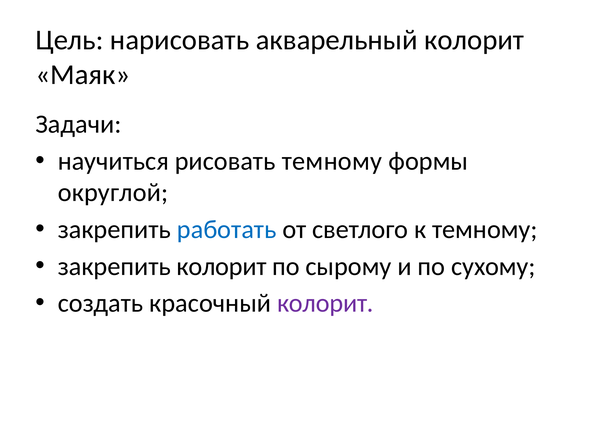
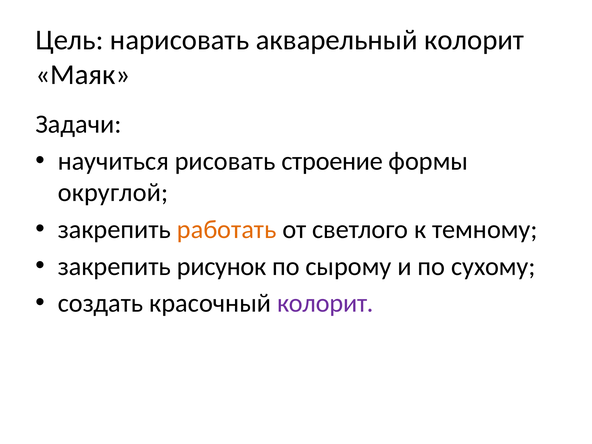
рисовать темному: темному -> строение
работать colour: blue -> orange
закрепить колорит: колорит -> рисунок
